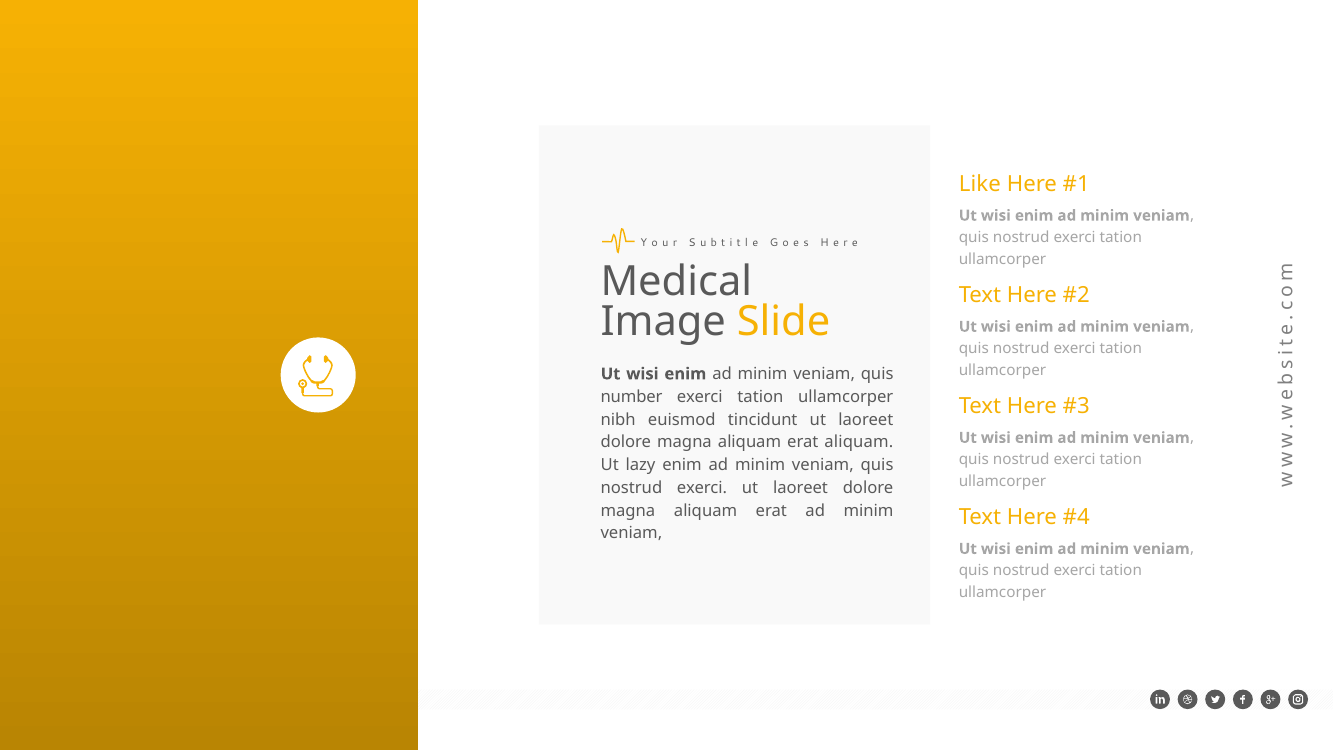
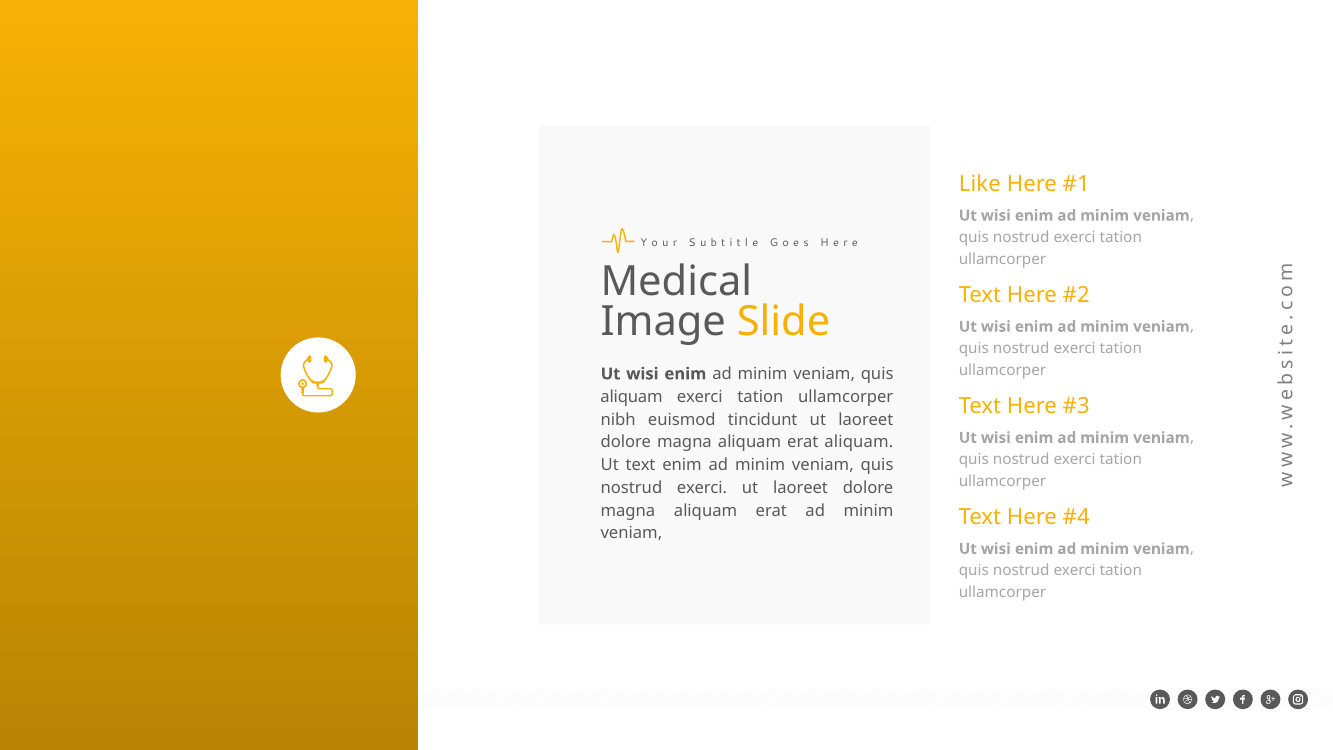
number at (632, 397): number -> aliquam
Ut lazy: lazy -> text
